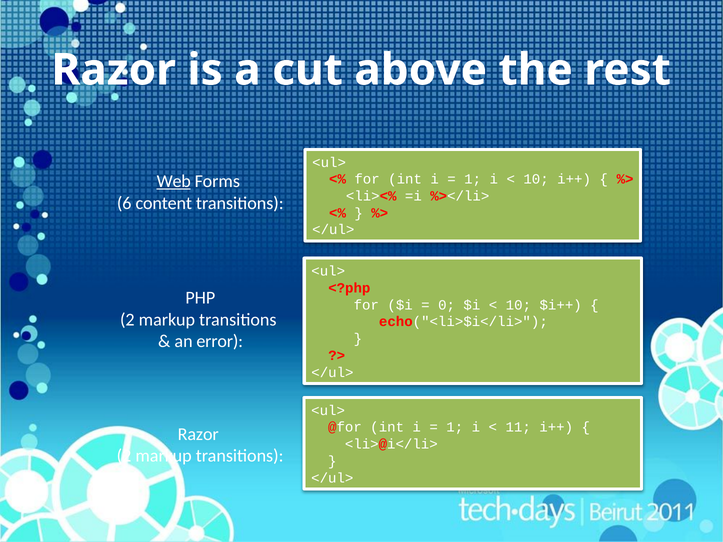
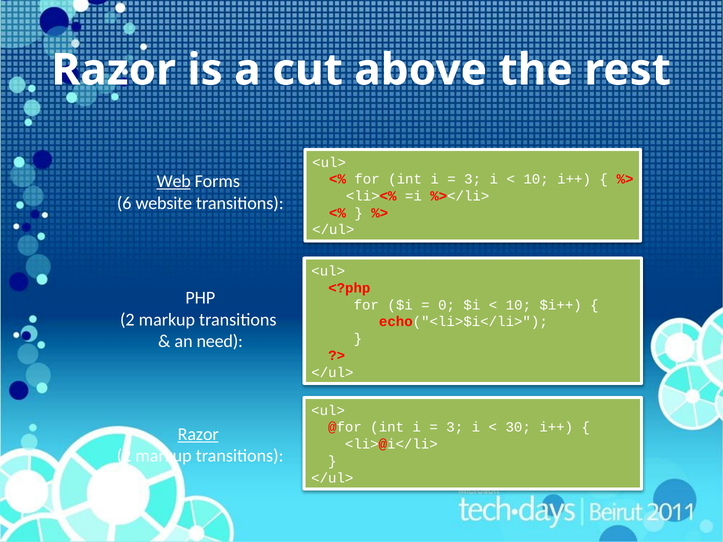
1 at (473, 179): 1 -> 3
content: content -> website
error: error -> need
1 at (455, 428): 1 -> 3
11: 11 -> 30
Razor at (198, 434) underline: none -> present
